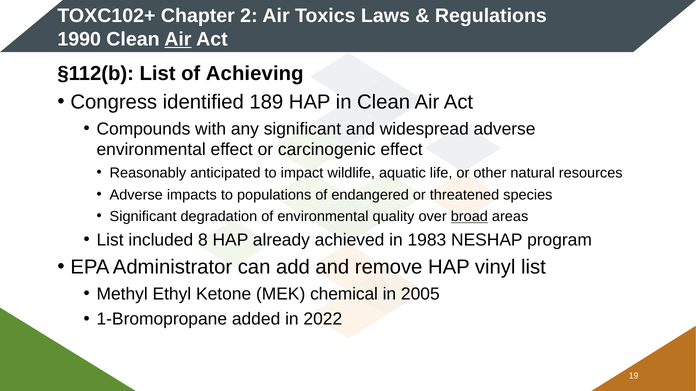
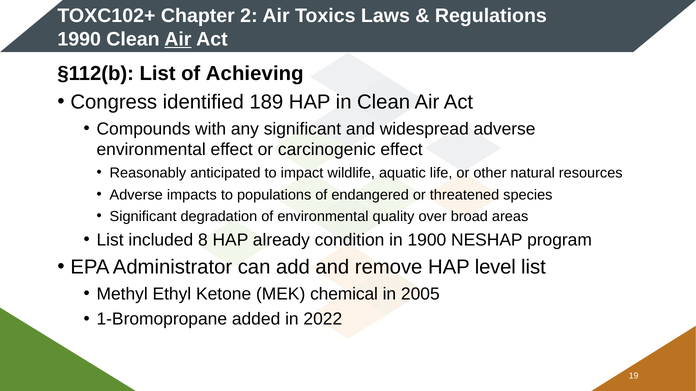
broad underline: present -> none
achieved: achieved -> condition
1983: 1983 -> 1900
vinyl: vinyl -> level
